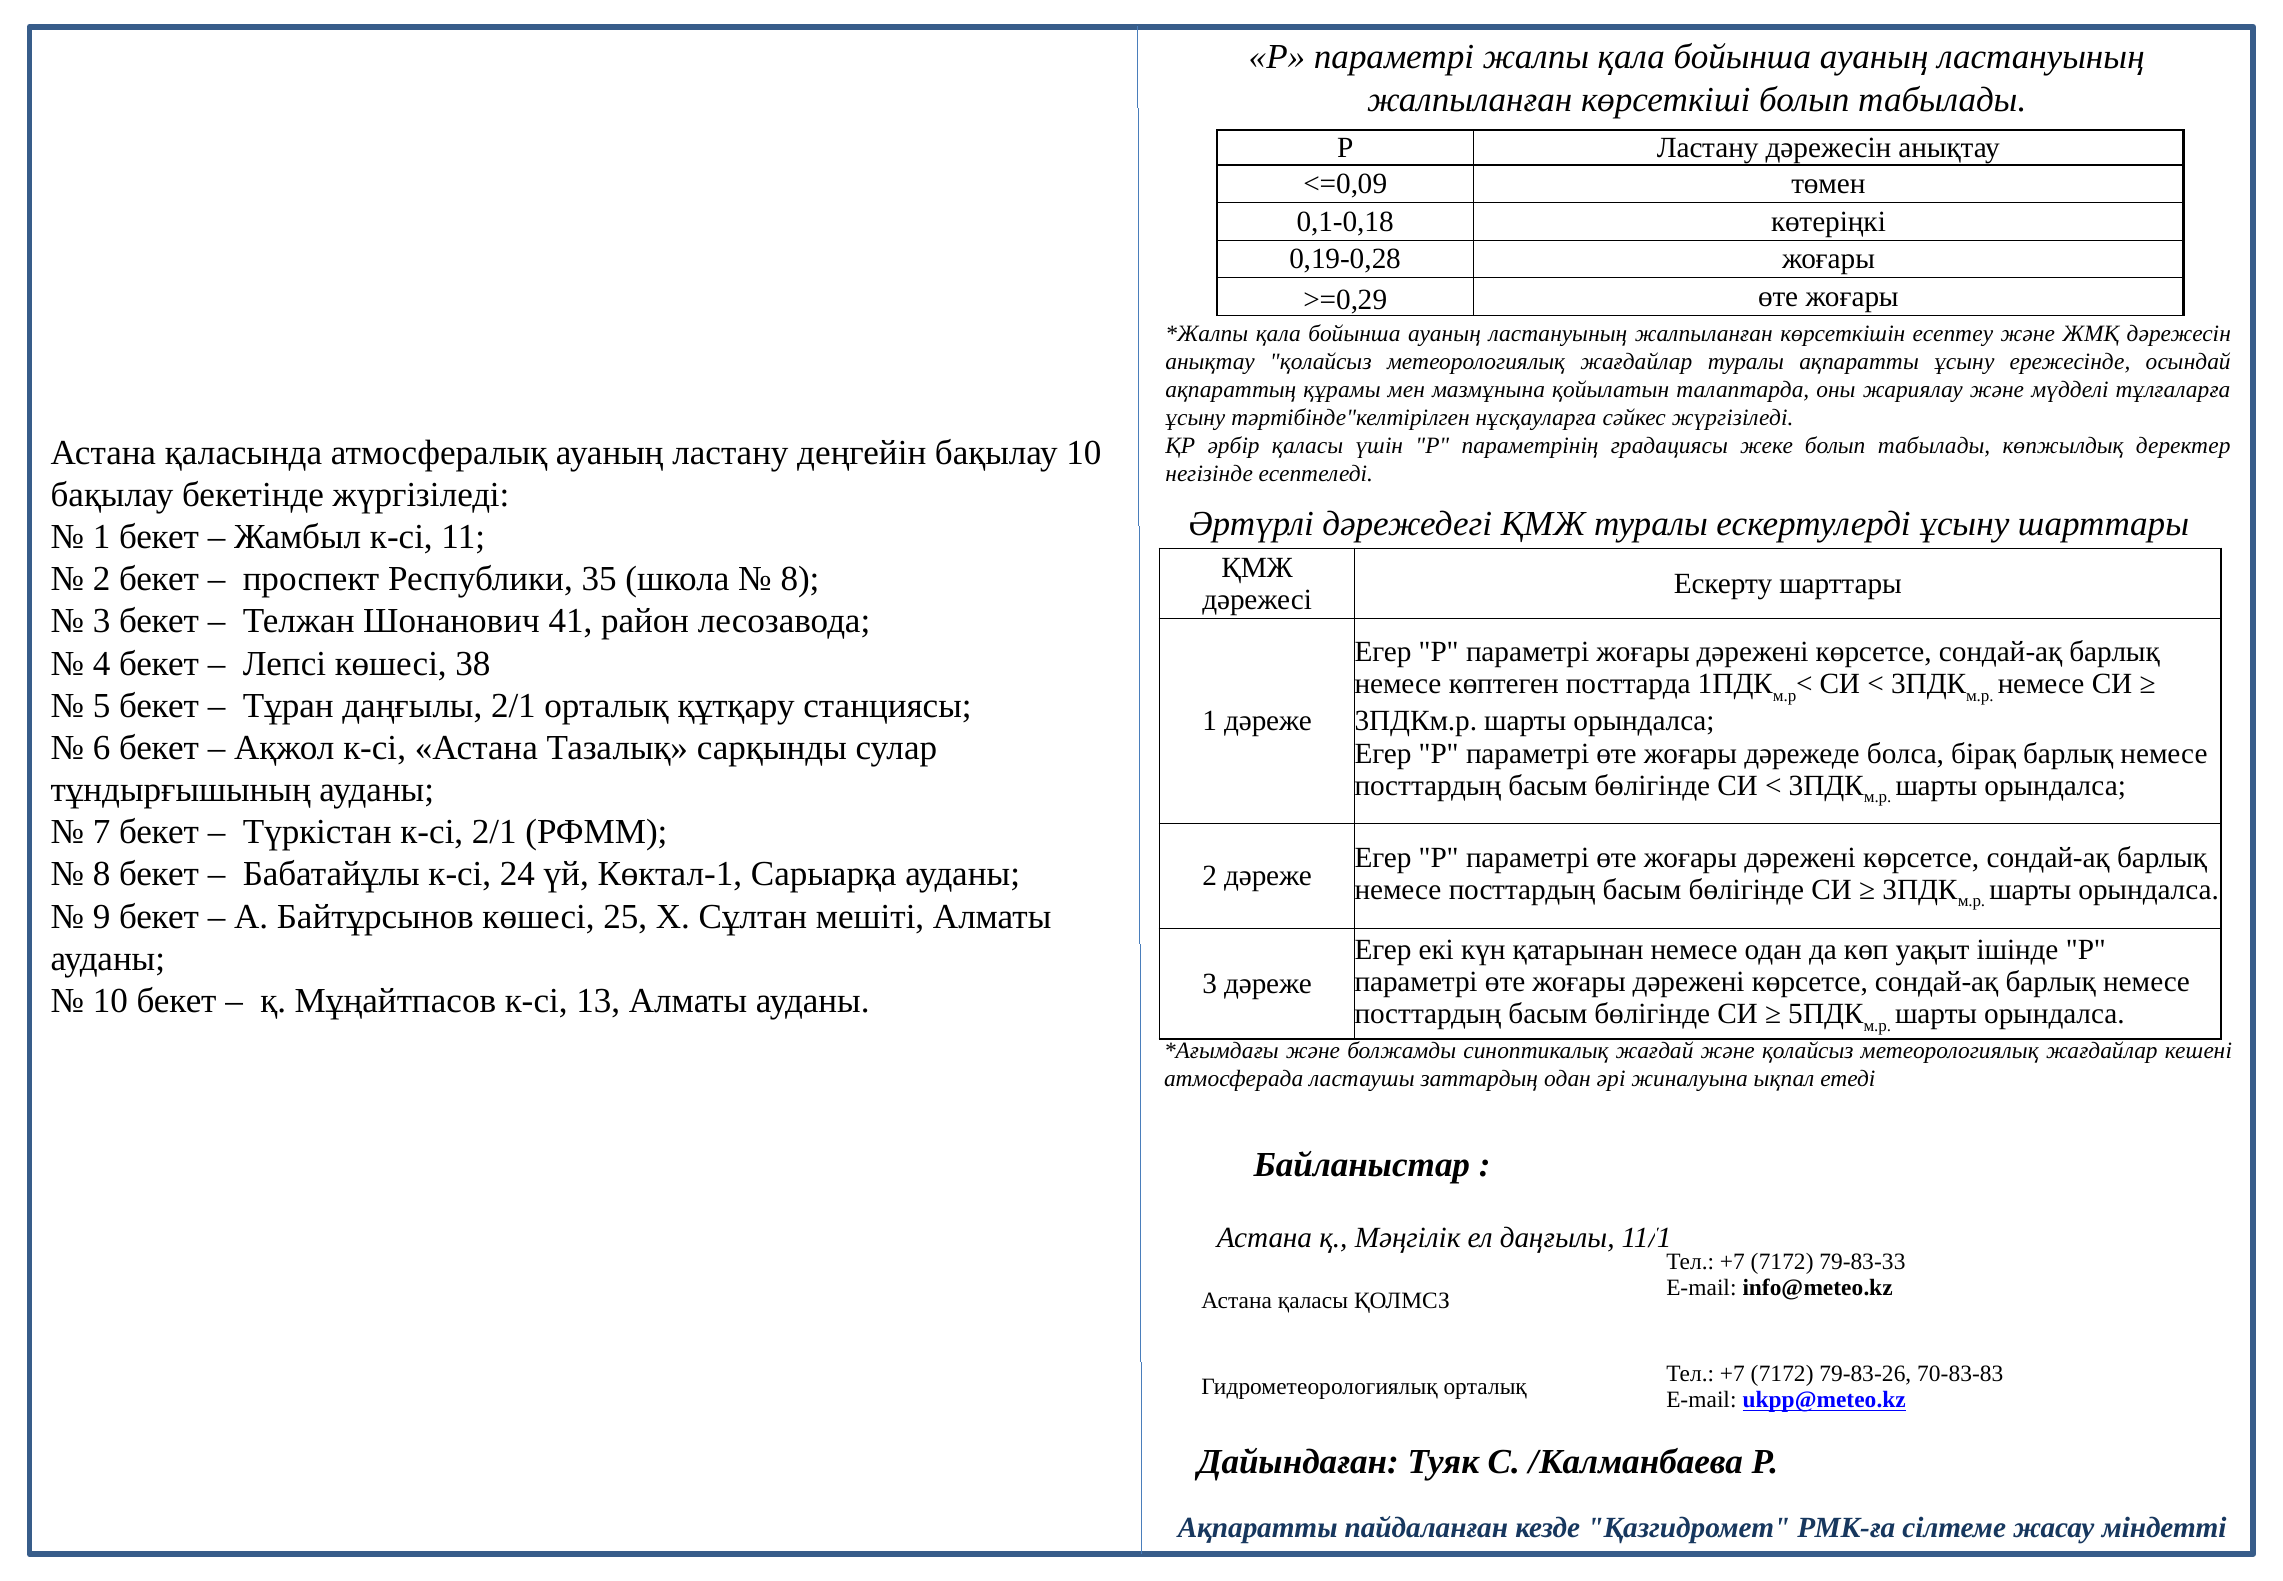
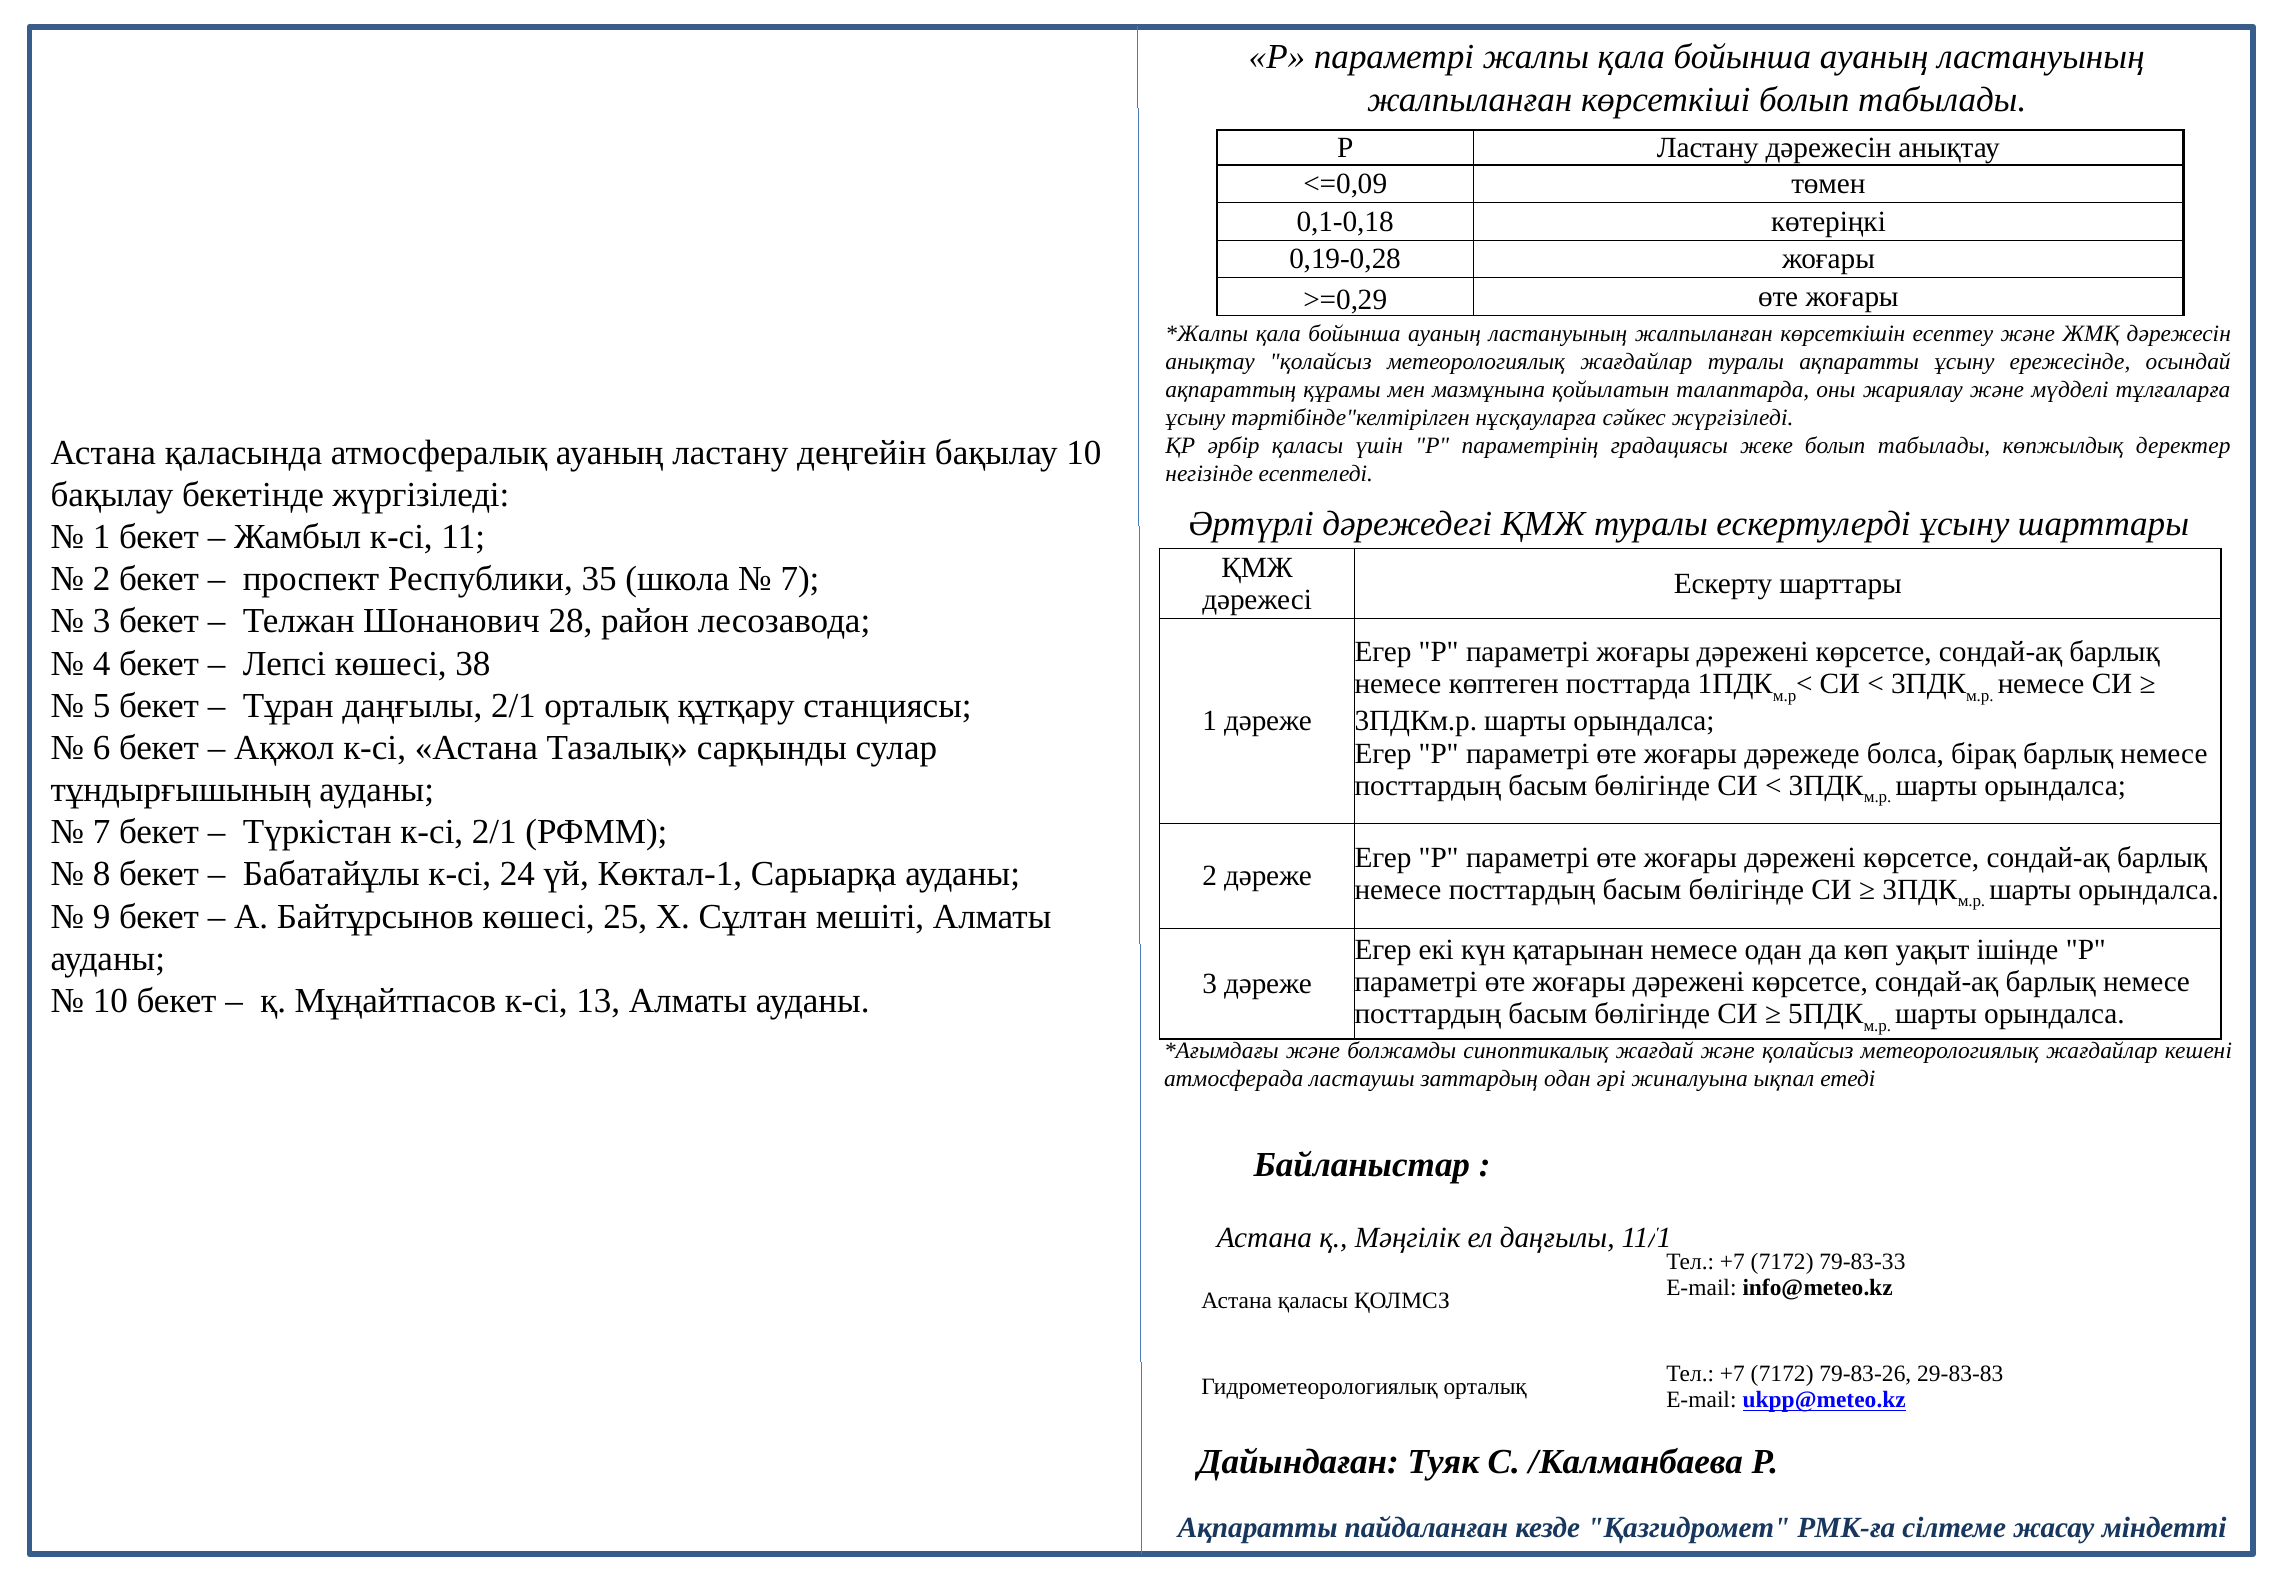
8 at (800, 579): 8 -> 7
41: 41 -> 28
70-83-83: 70-83-83 -> 29-83-83
